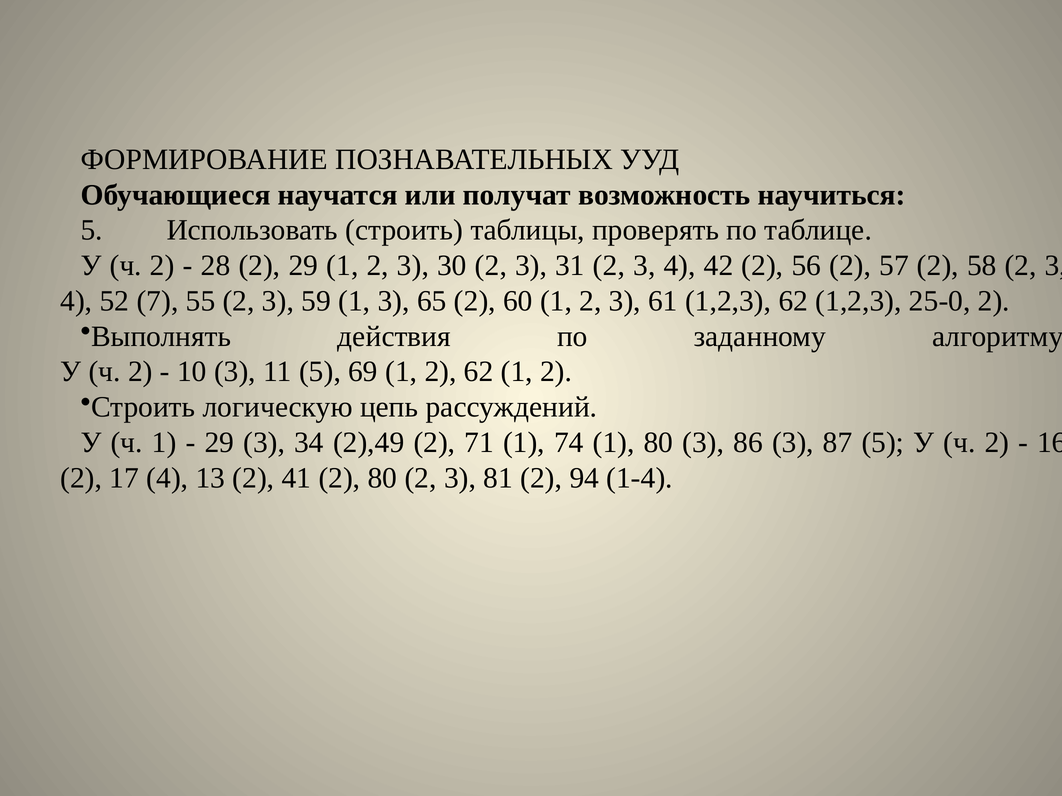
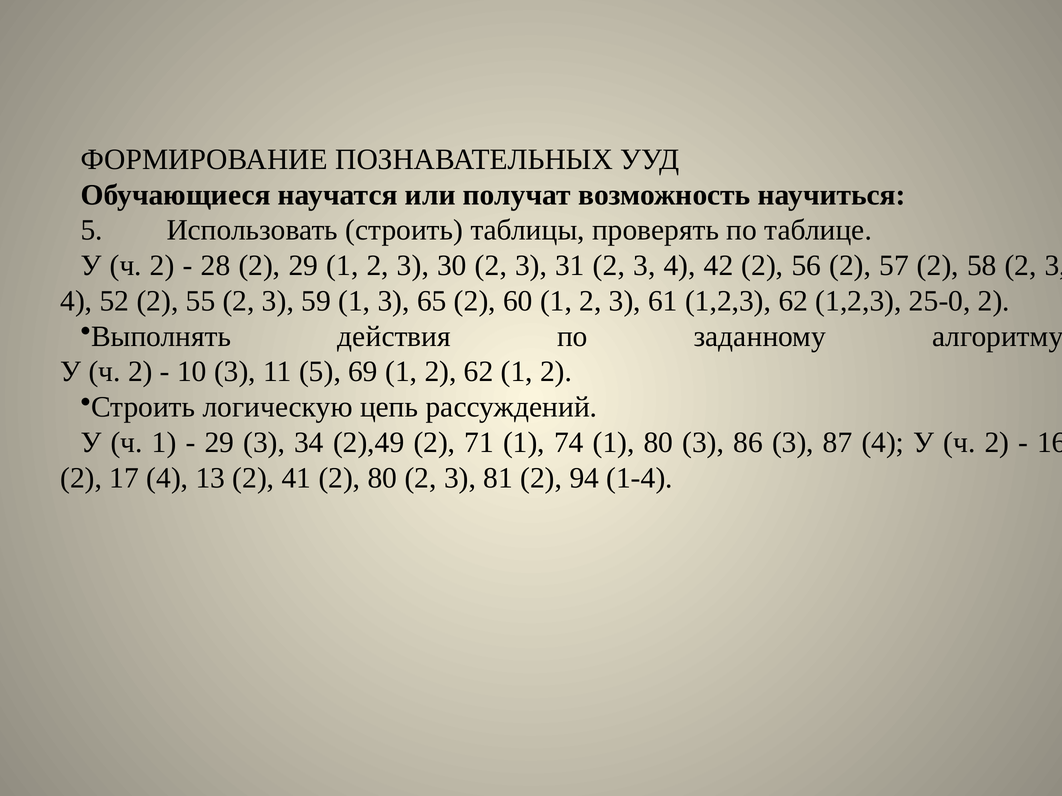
52 7: 7 -> 2
87 5: 5 -> 4
